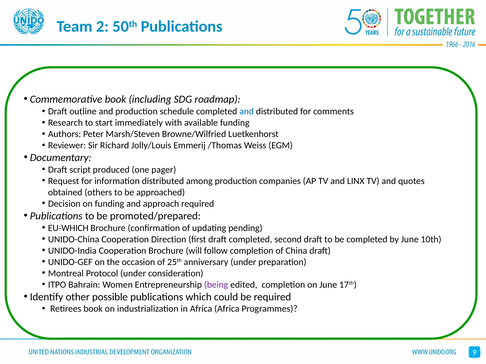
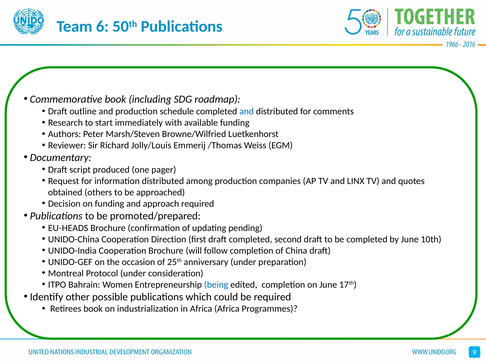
2: 2 -> 6
EU-WHICH: EU-WHICH -> EU-HEADS
being colour: purple -> blue
